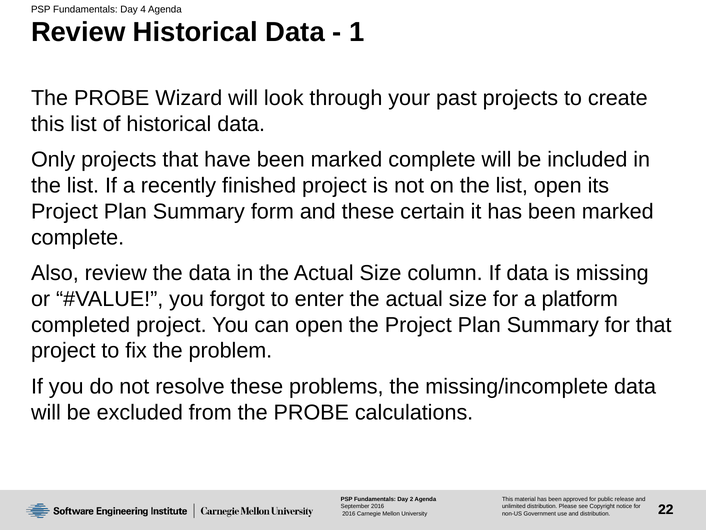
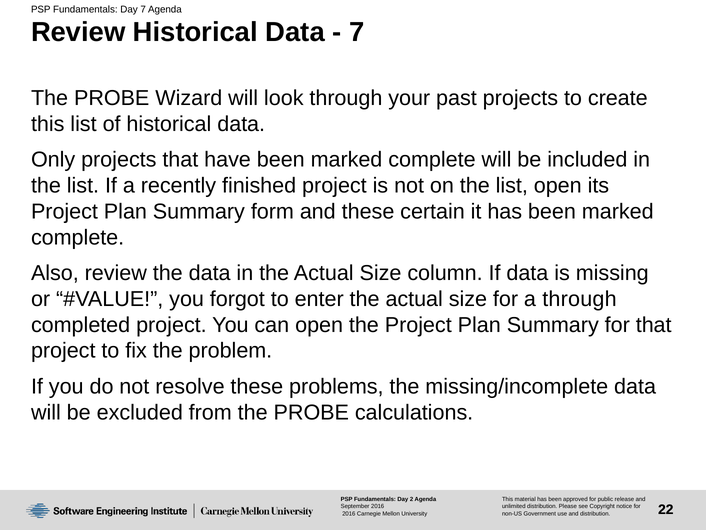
4 at (143, 10): 4 -> 7
1 at (357, 32): 1 -> 7
a platform: platform -> through
